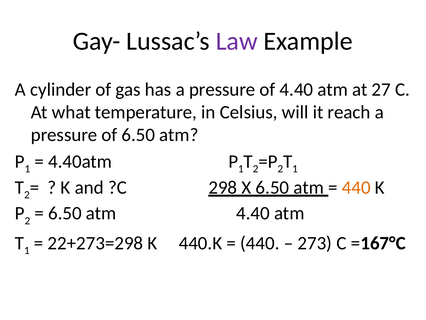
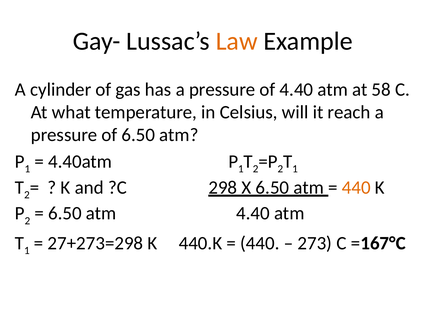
Law colour: purple -> orange
27: 27 -> 58
22+273=298: 22+273=298 -> 27+273=298
